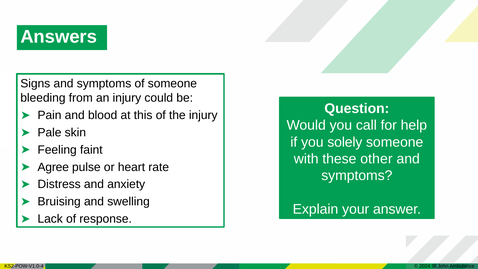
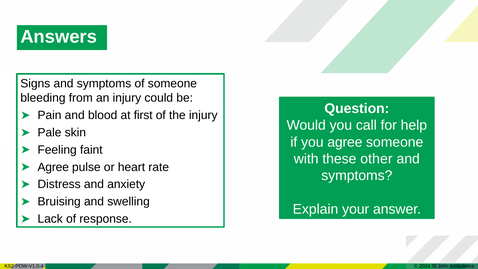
this: this -> first
you solely: solely -> agree
